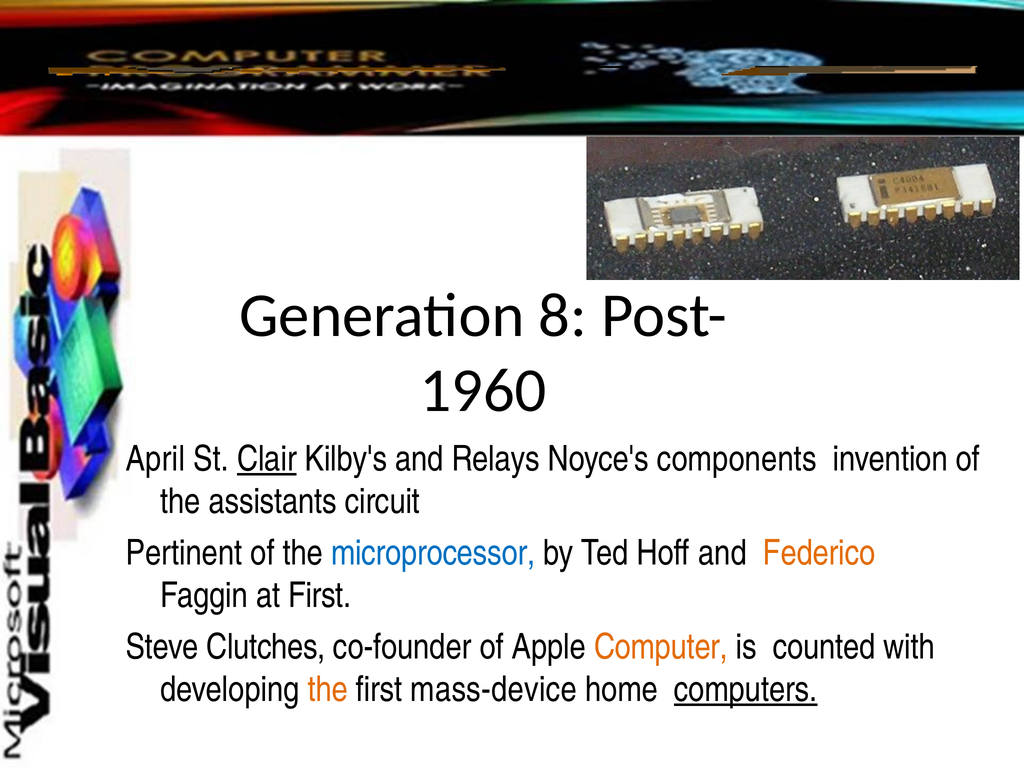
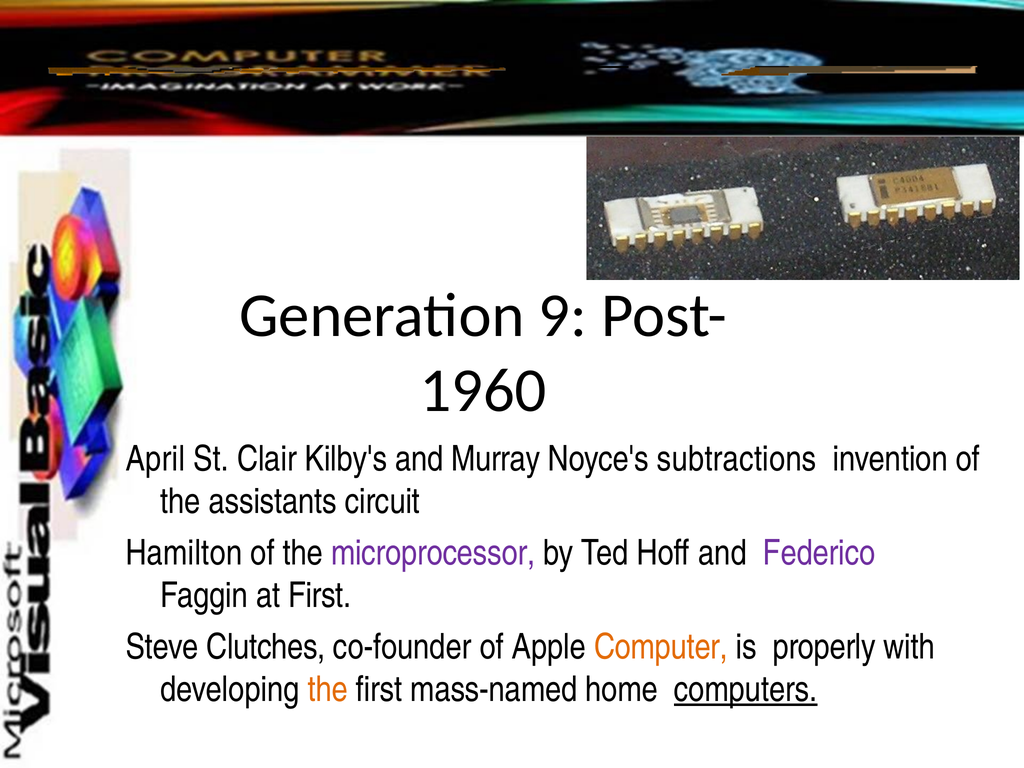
8: 8 -> 9
Clair underline: present -> none
Relays: Relays -> Murray
components: components -> subtractions
Pertinent: Pertinent -> Hamilton
microprocessor colour: blue -> purple
Federico colour: orange -> purple
counted: counted -> properly
mass-device: mass-device -> mass-named
